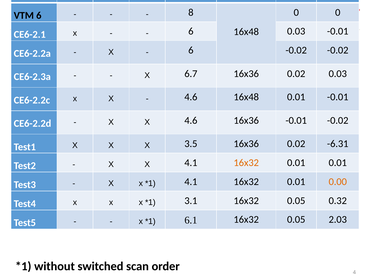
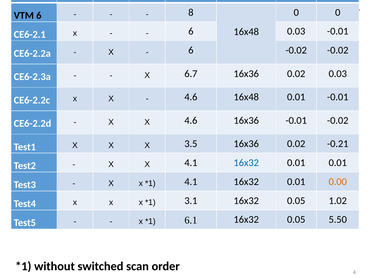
-6.31: -6.31 -> -0.21
16x32 at (246, 162) colour: orange -> blue
0.32: 0.32 -> 1.02
2.03: 2.03 -> 5.50
